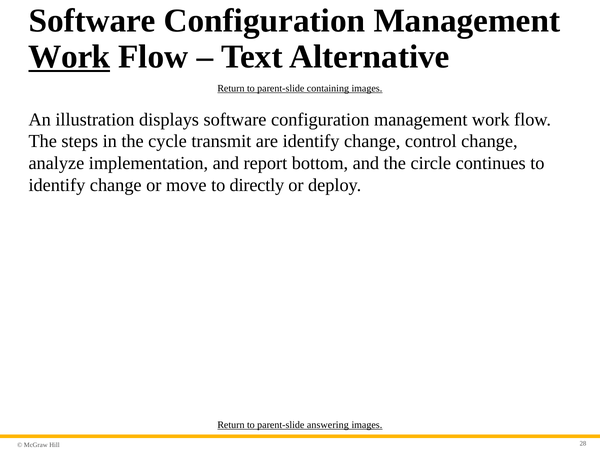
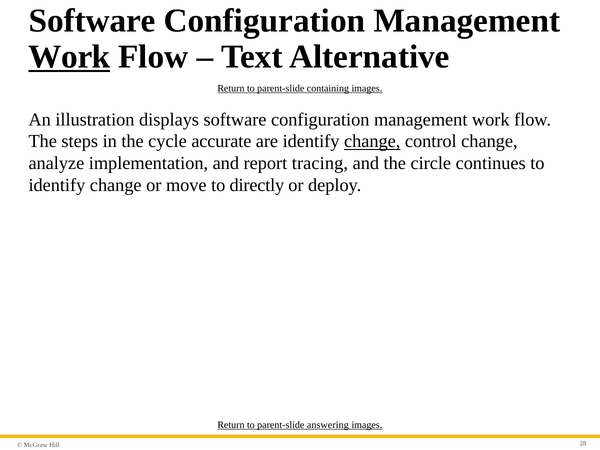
transmit: transmit -> accurate
change at (372, 141) underline: none -> present
bottom: bottom -> tracing
